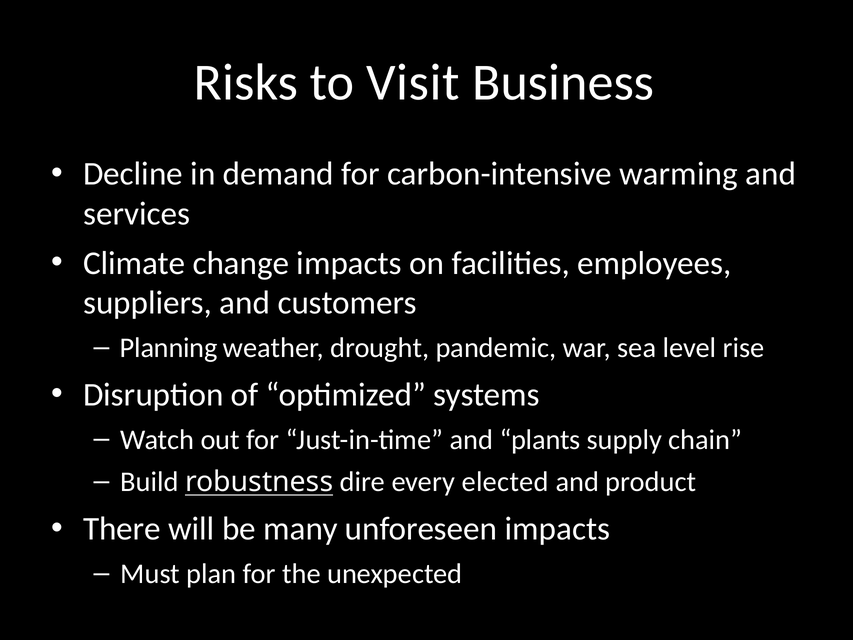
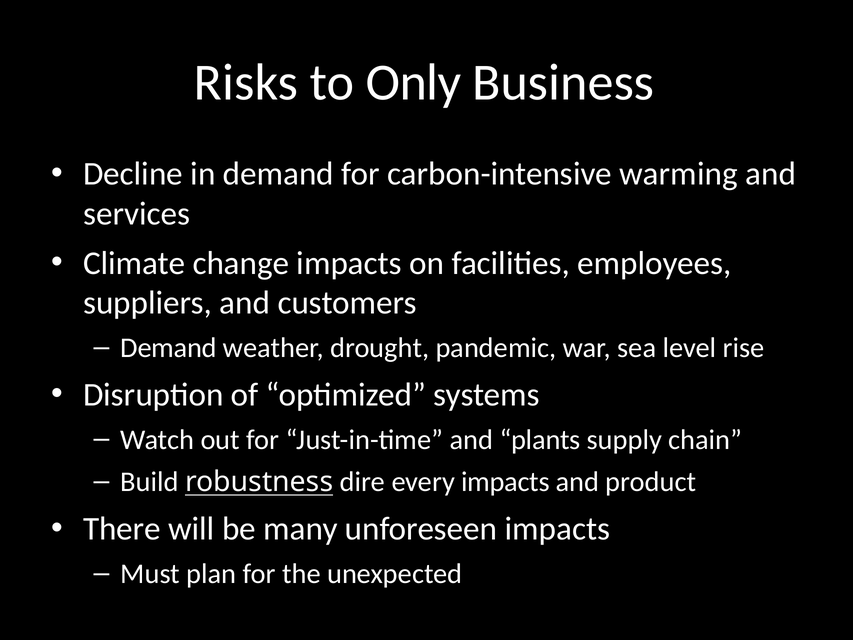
Visit: Visit -> Only
Planning at (169, 348): Planning -> Demand
every elected: elected -> impacts
